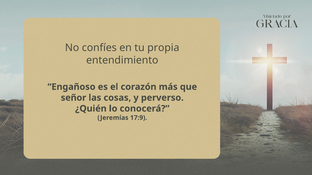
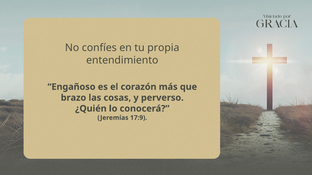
señor: señor -> brazo
